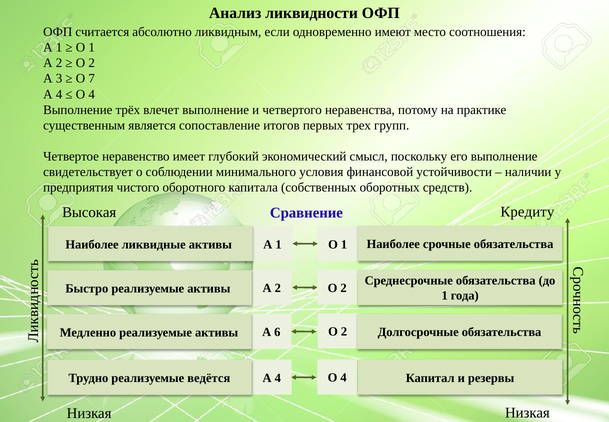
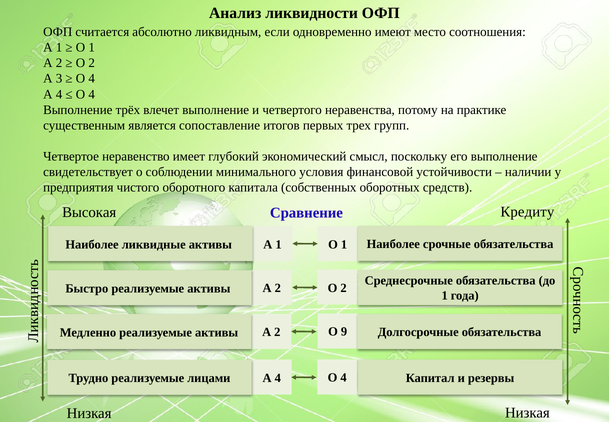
7 at (92, 79): 7 -> 4
2 at (344, 332): 2 -> 9
6 at (277, 332): 6 -> 2
ведётся: ведётся -> лицами
